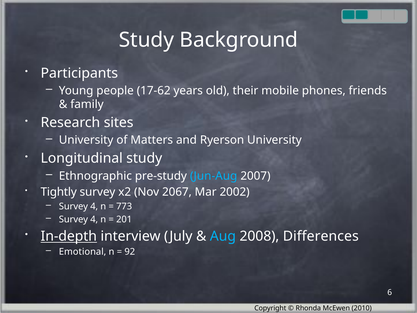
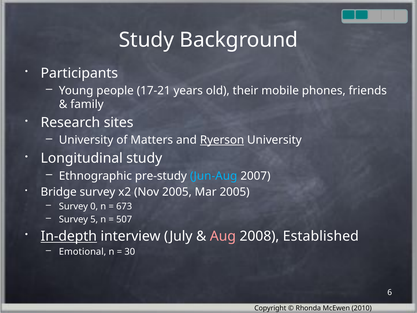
17-62: 17-62 -> 17-21
Ryerson underline: none -> present
Tightly: Tightly -> Bridge
Nov 2067: 2067 -> 2005
Mar 2002: 2002 -> 2005
4 at (94, 206): 4 -> 0
773: 773 -> 673
4 at (94, 219): 4 -> 5
201: 201 -> 507
Aug colour: light blue -> pink
Differences: Differences -> Established
92: 92 -> 30
